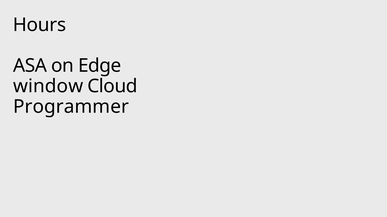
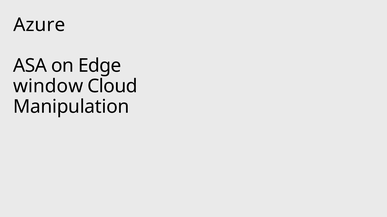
Hours: Hours -> Azure
Programmer: Programmer -> Manipulation
